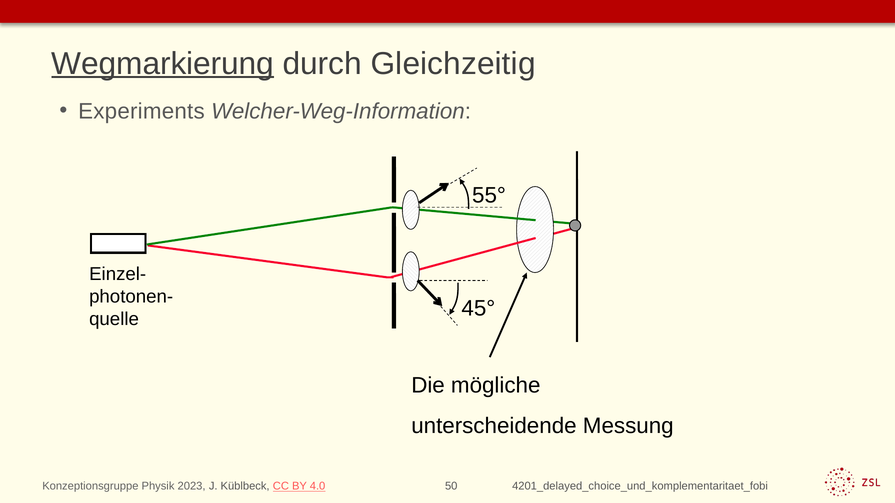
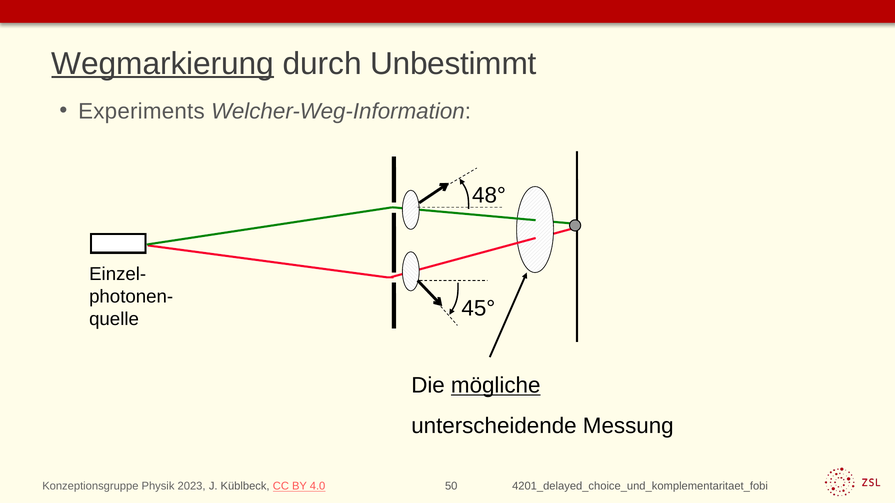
Gleichzeitig: Gleichzeitig -> Unbestimmt
55°: 55° -> 48°
mögliche underline: none -> present
